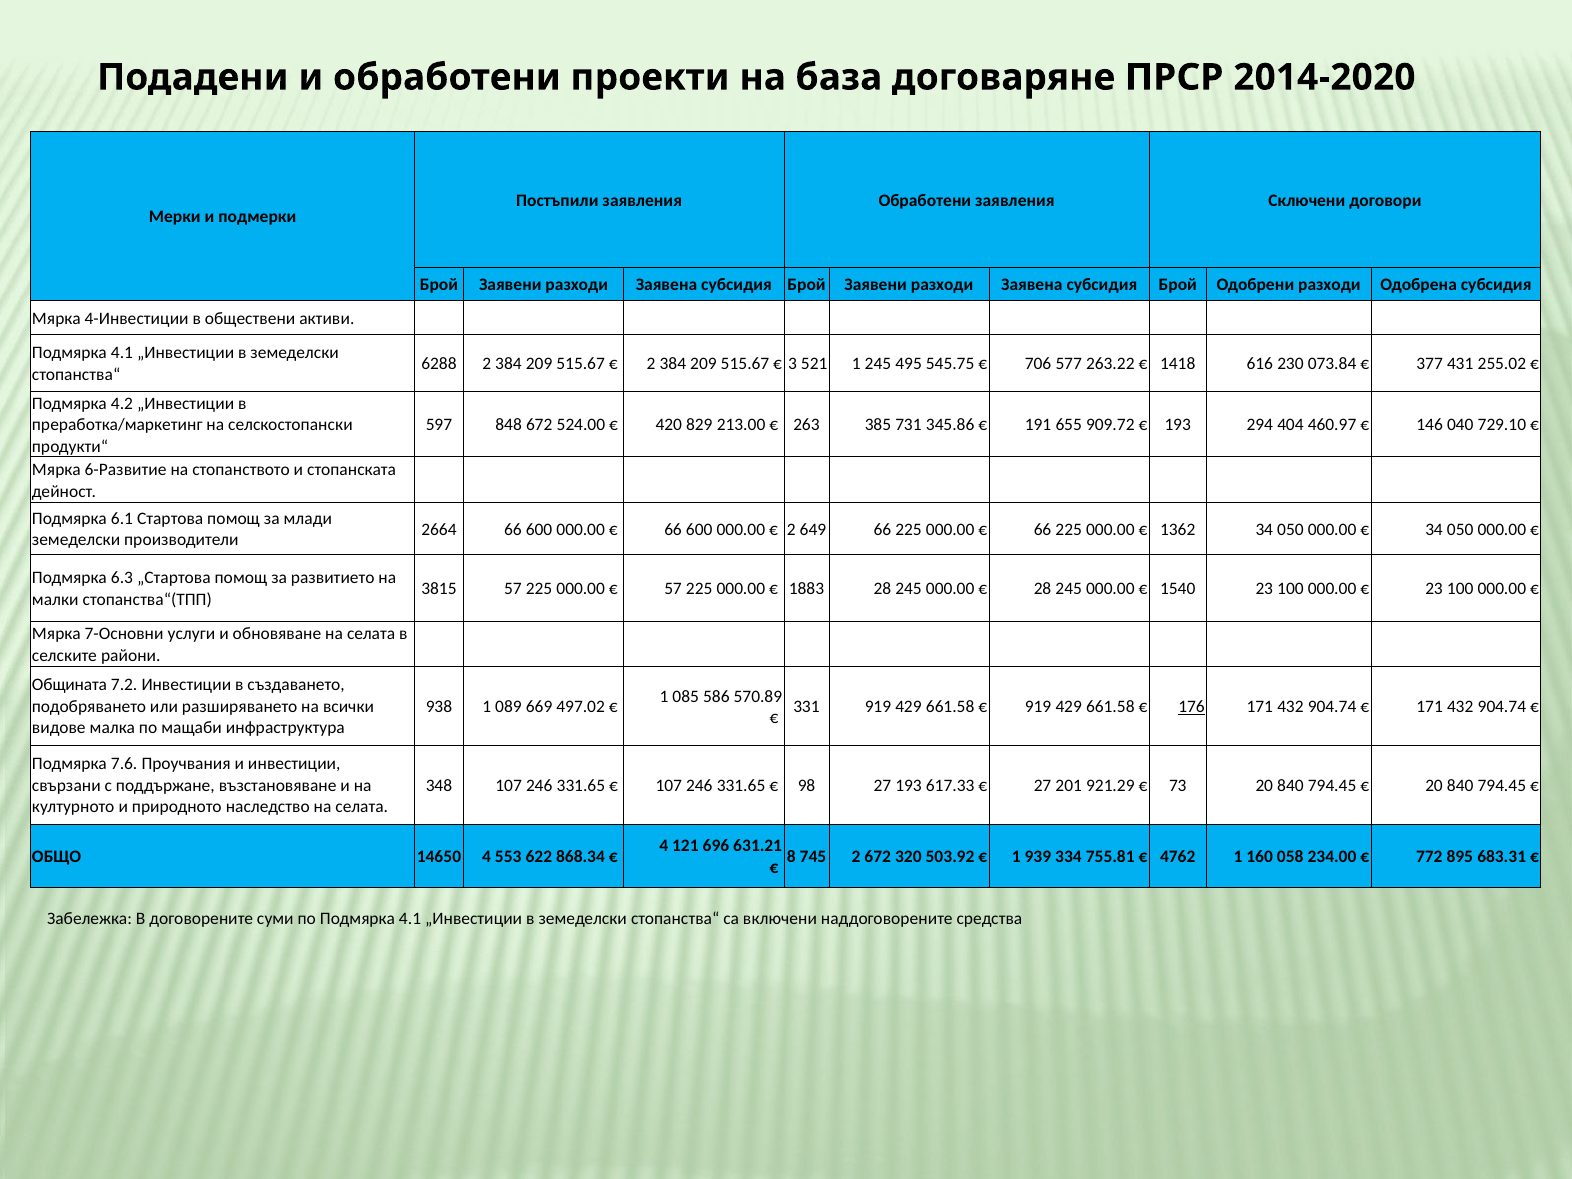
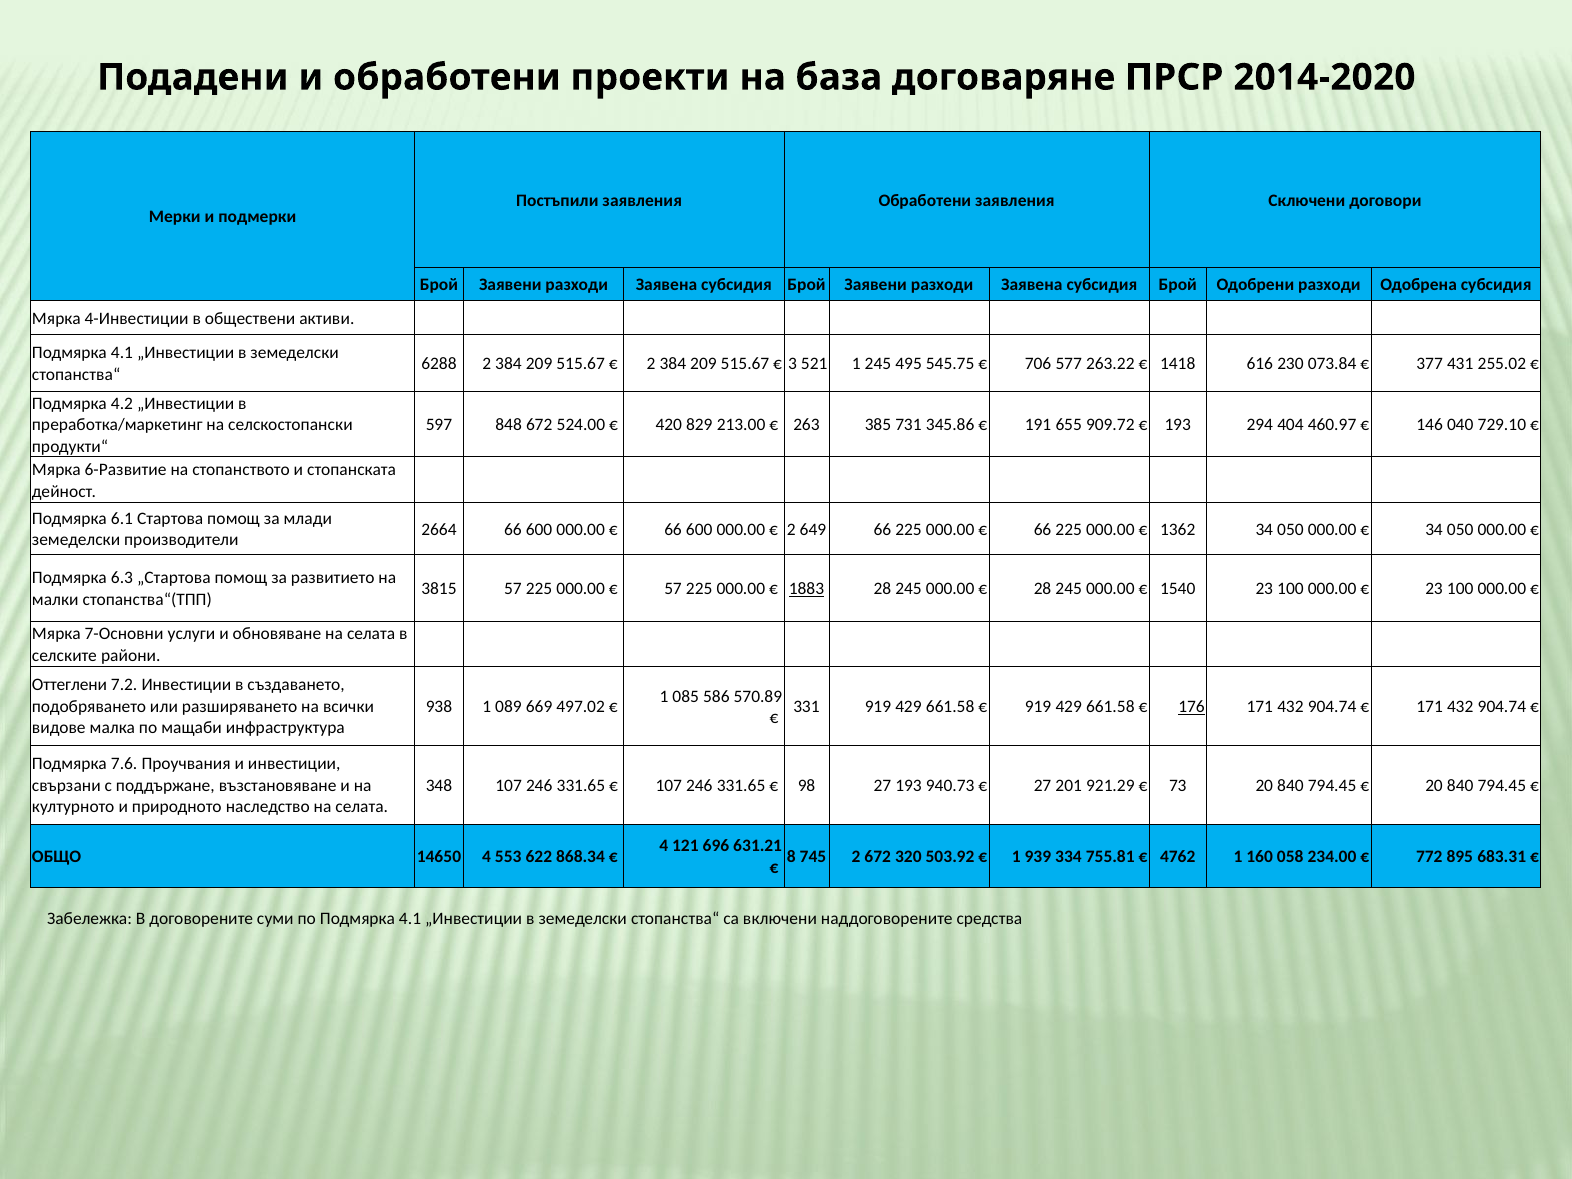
1883 underline: none -> present
Общината: Общината -> Оттеглени
617.33: 617.33 -> 940.73
